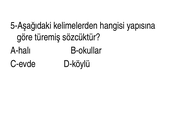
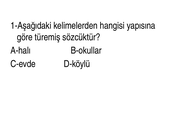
5-Aşağıdaki: 5-Aşağıdaki -> 1-Aşağıdaki
